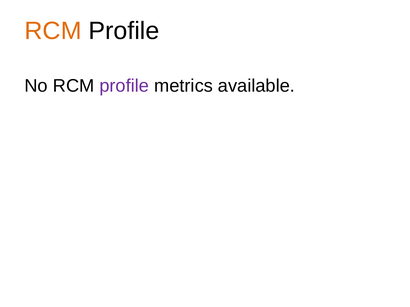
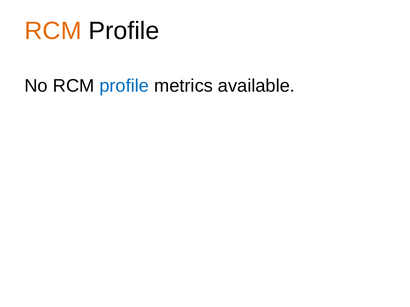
profile at (124, 86) colour: purple -> blue
